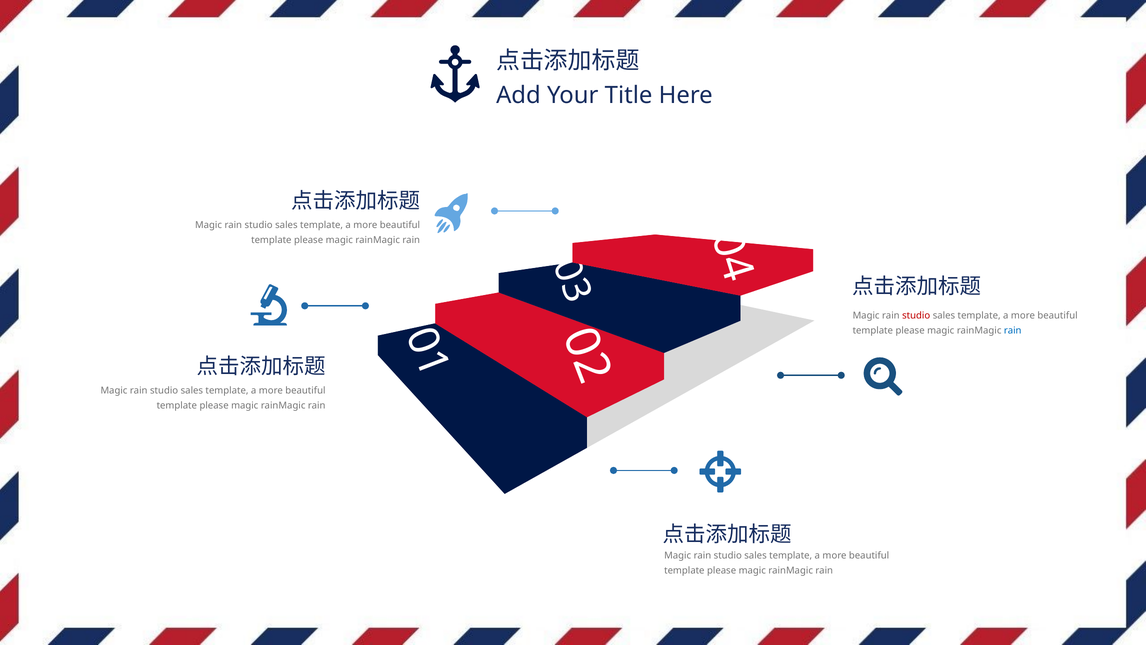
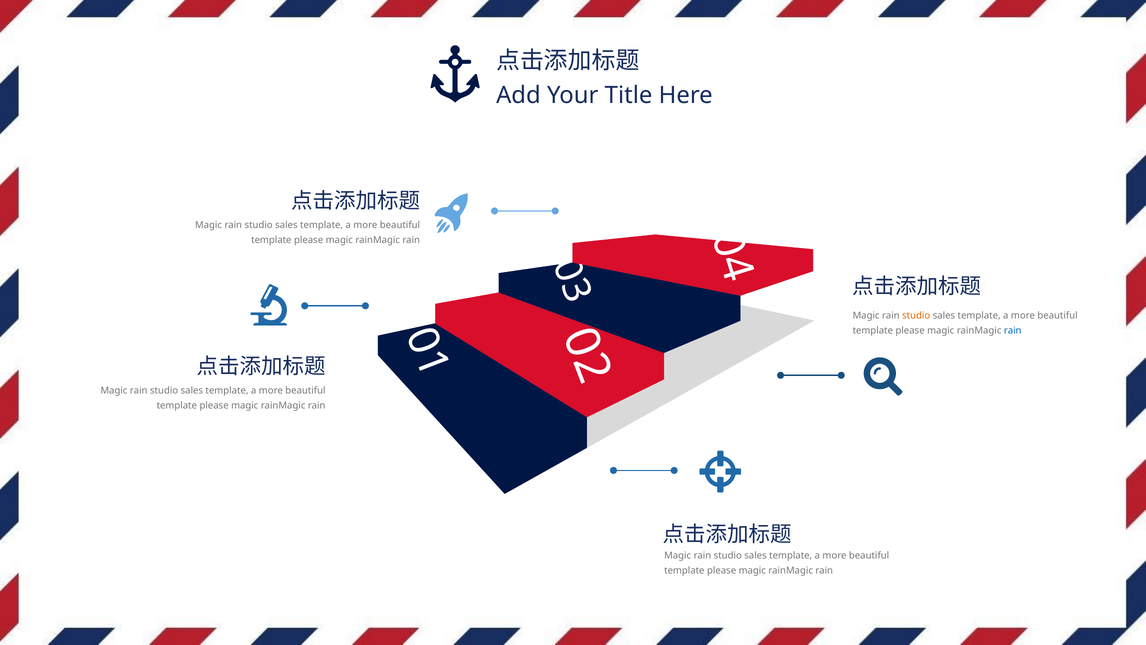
studio at (916, 315) colour: red -> orange
